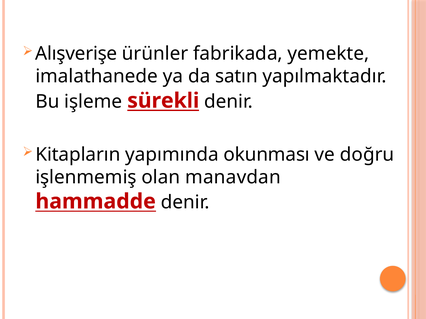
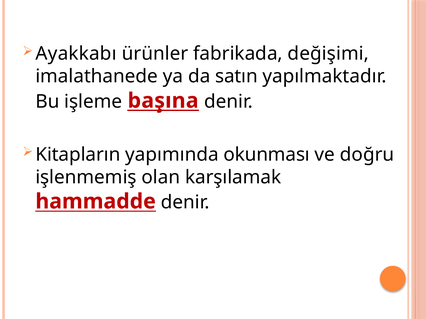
Alışverişe: Alışverişe -> Ayakkabı
yemekte: yemekte -> değişimi
sürekli: sürekli -> başına
manavdan: manavdan -> karşılamak
